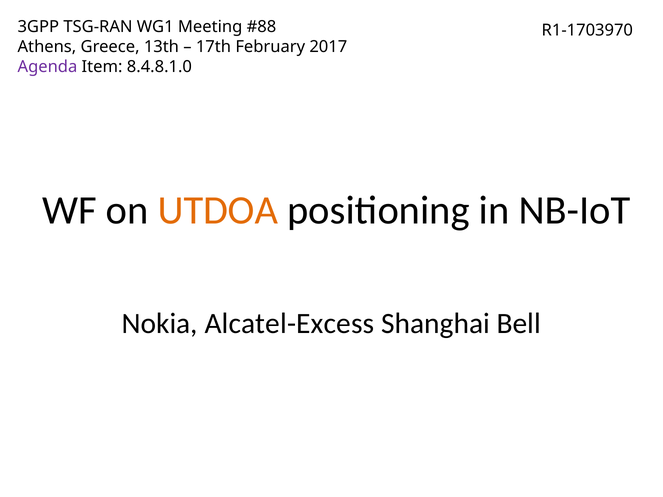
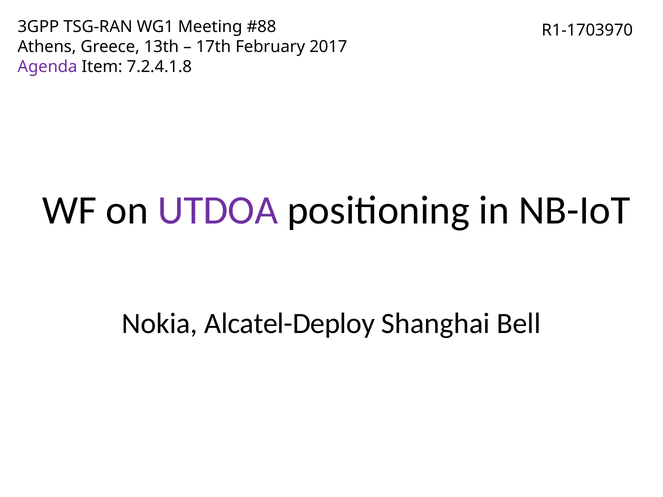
8.4.8.1.0: 8.4.8.1.0 -> 7.2.4.1.8
UTDOA colour: orange -> purple
Alcatel-Excess: Alcatel-Excess -> Alcatel-Deploy
